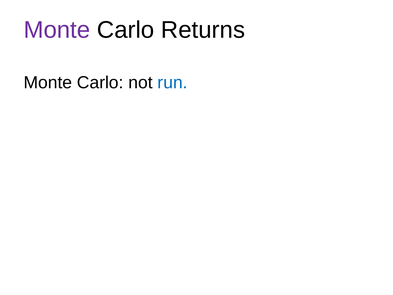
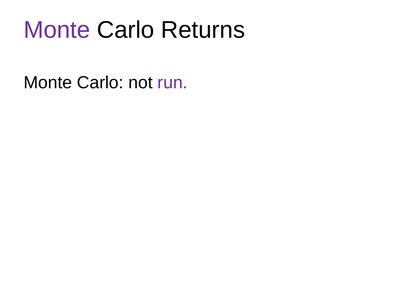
run colour: blue -> purple
